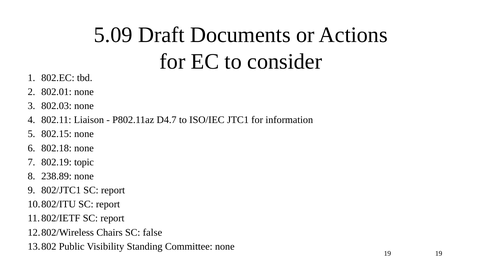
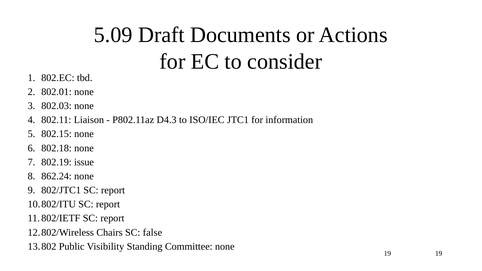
D4.7: D4.7 -> D4.3
topic: topic -> issue
238.89: 238.89 -> 862.24
